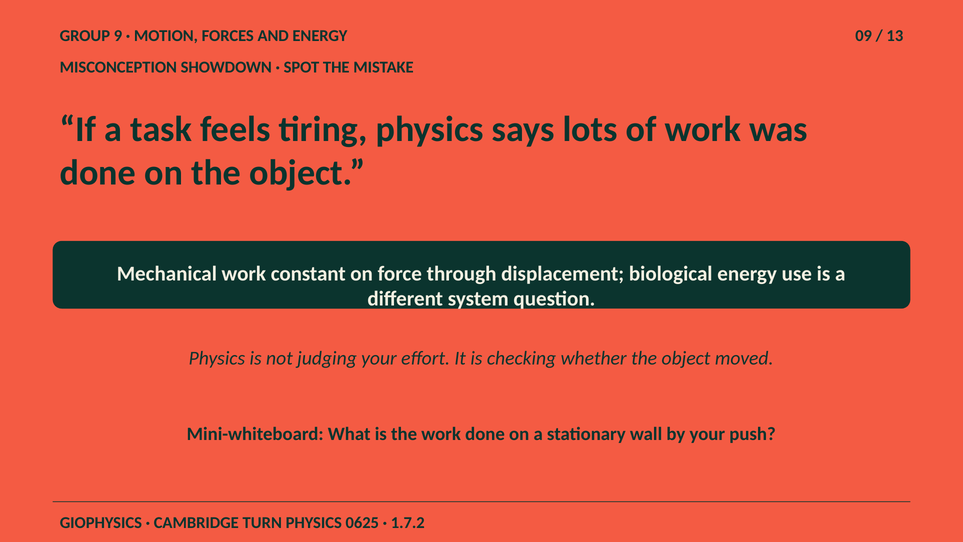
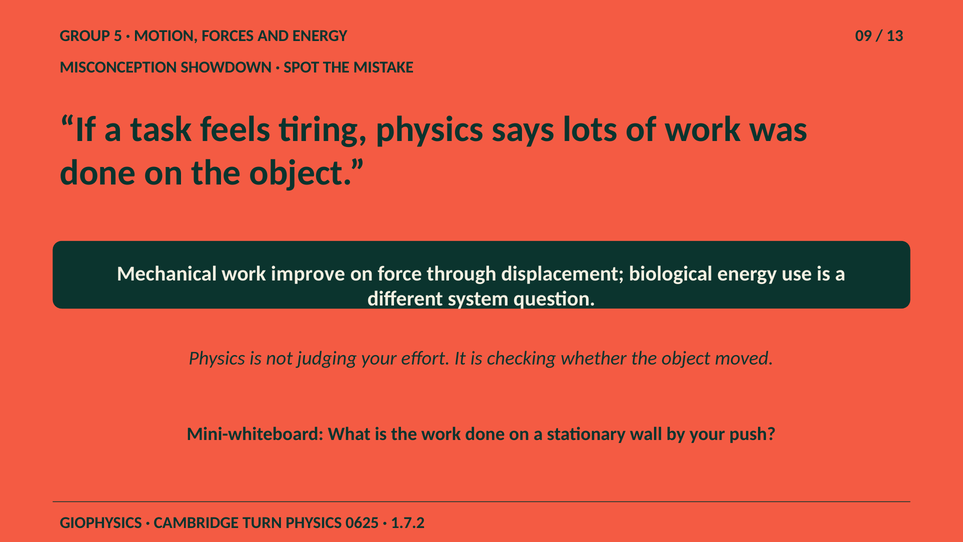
9: 9 -> 5
constant: constant -> improve
